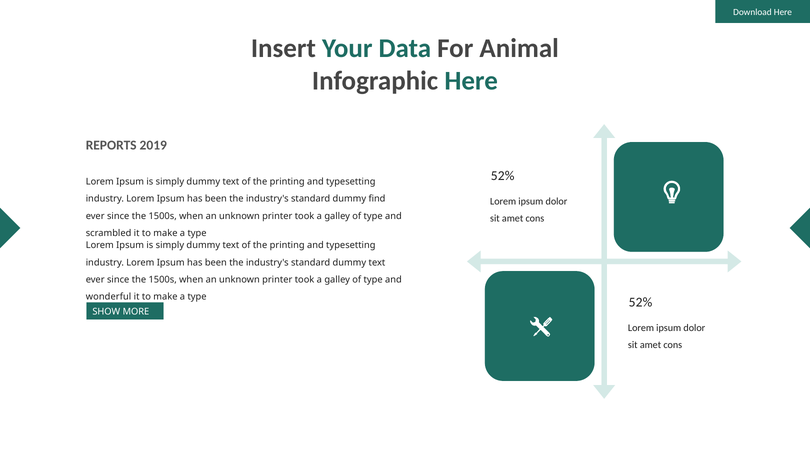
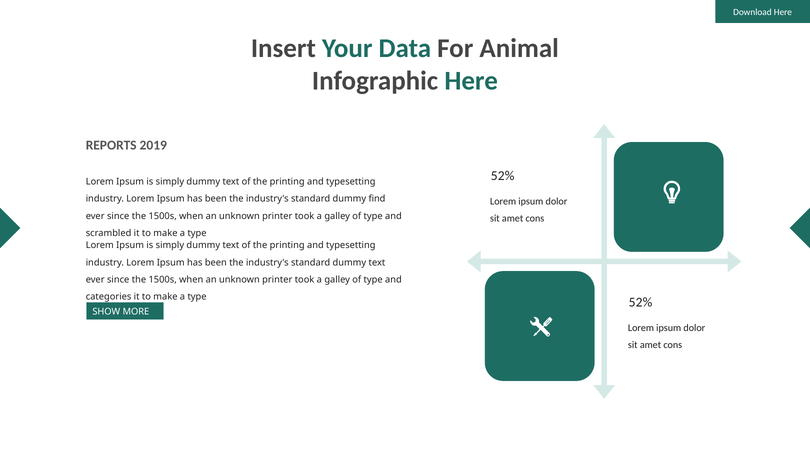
wonderful: wonderful -> categories
